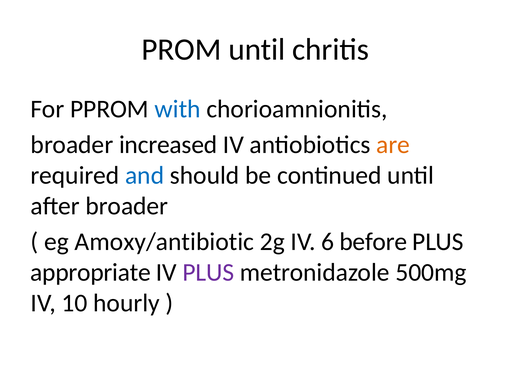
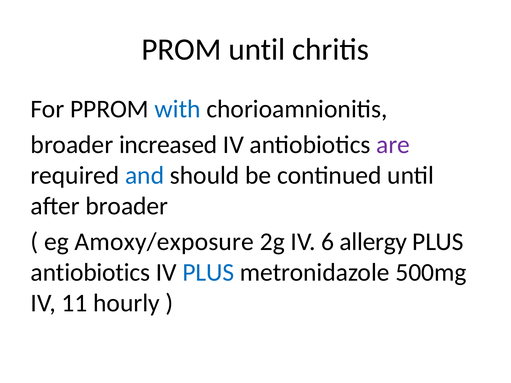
are colour: orange -> purple
Amoxy/antibiotic: Amoxy/antibiotic -> Amoxy/exposure
before: before -> allergy
appropriate at (90, 273): appropriate -> antiobiotics
PLUS at (208, 273) colour: purple -> blue
10: 10 -> 11
